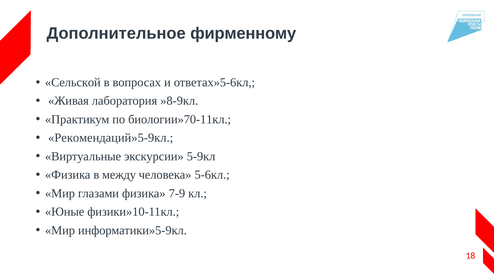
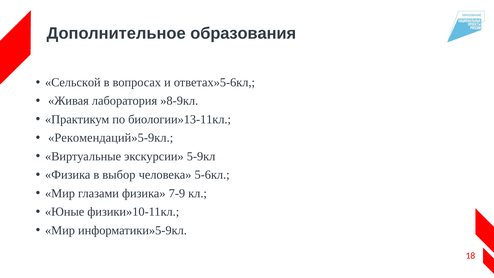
фирменному: фирменному -> образования
биологии»70-11кл: биологии»70-11кл -> биологии»13-11кл
между: между -> выбор
